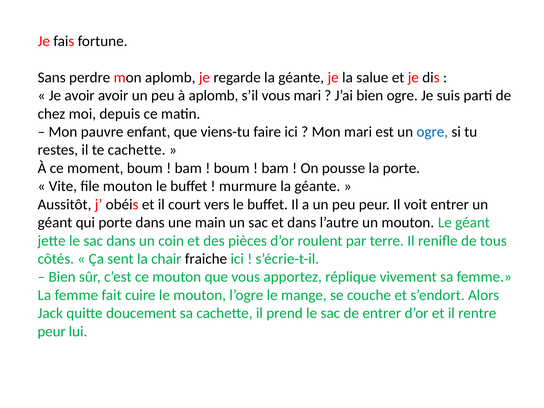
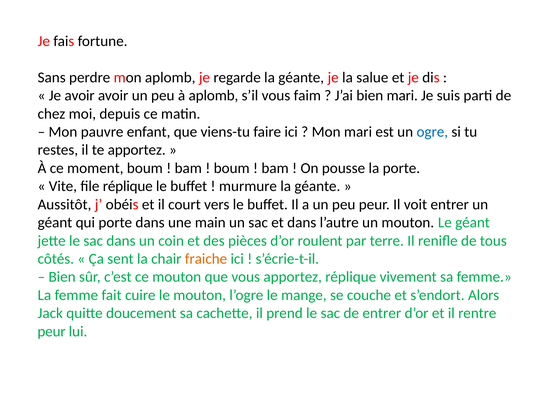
vous mari: mari -> faim
bien ogre: ogre -> mari
te cachette: cachette -> apportez
file mouton: mouton -> réplique
fraiche colour: black -> orange
